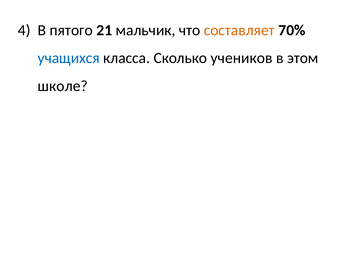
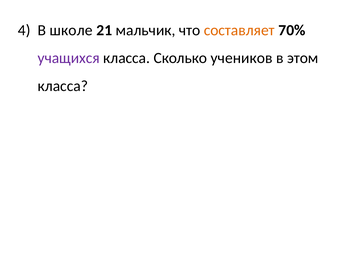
пятого: пятого -> школе
учащихся colour: blue -> purple
школе at (63, 86): школе -> класса
